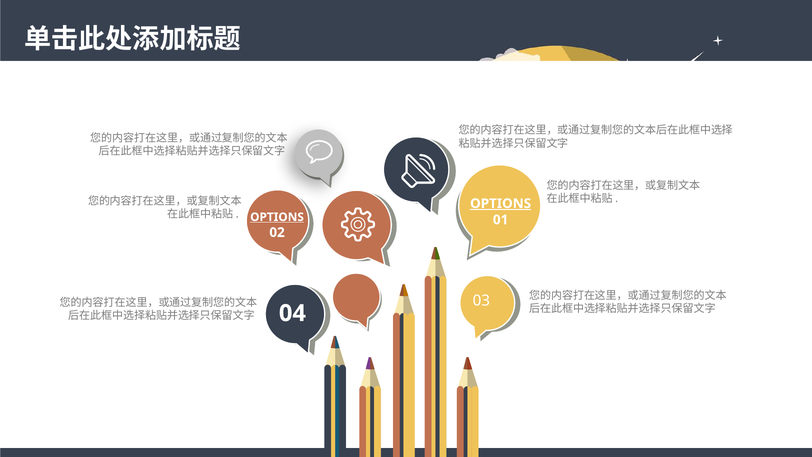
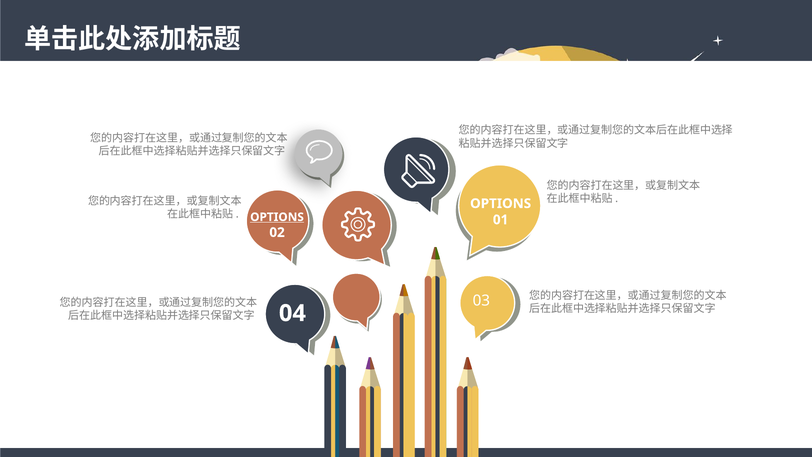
OPTIONS at (501, 203) underline: present -> none
